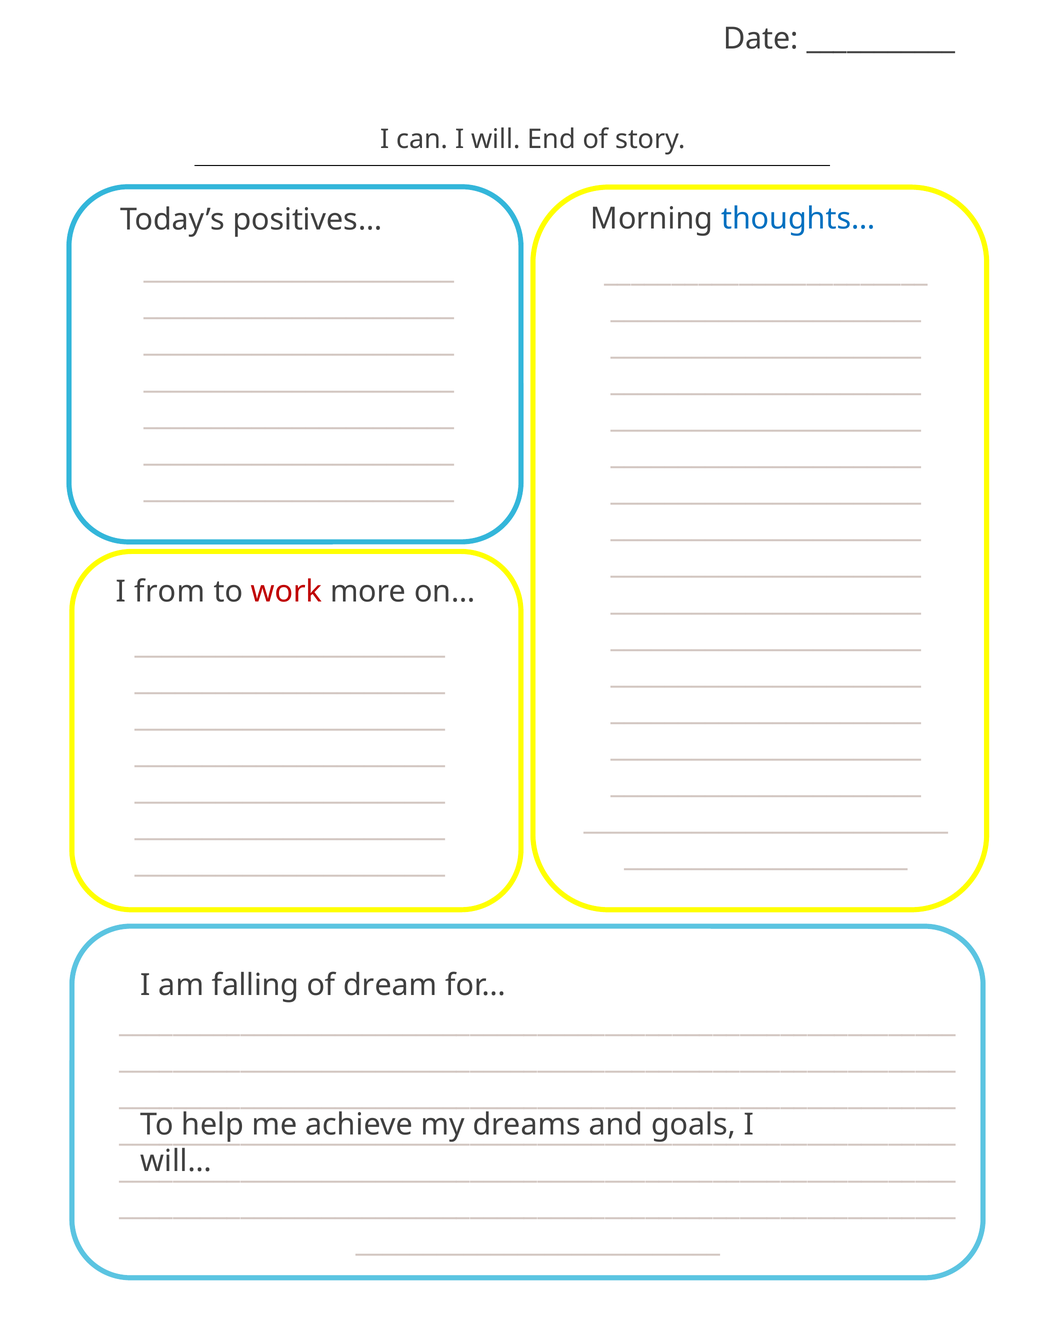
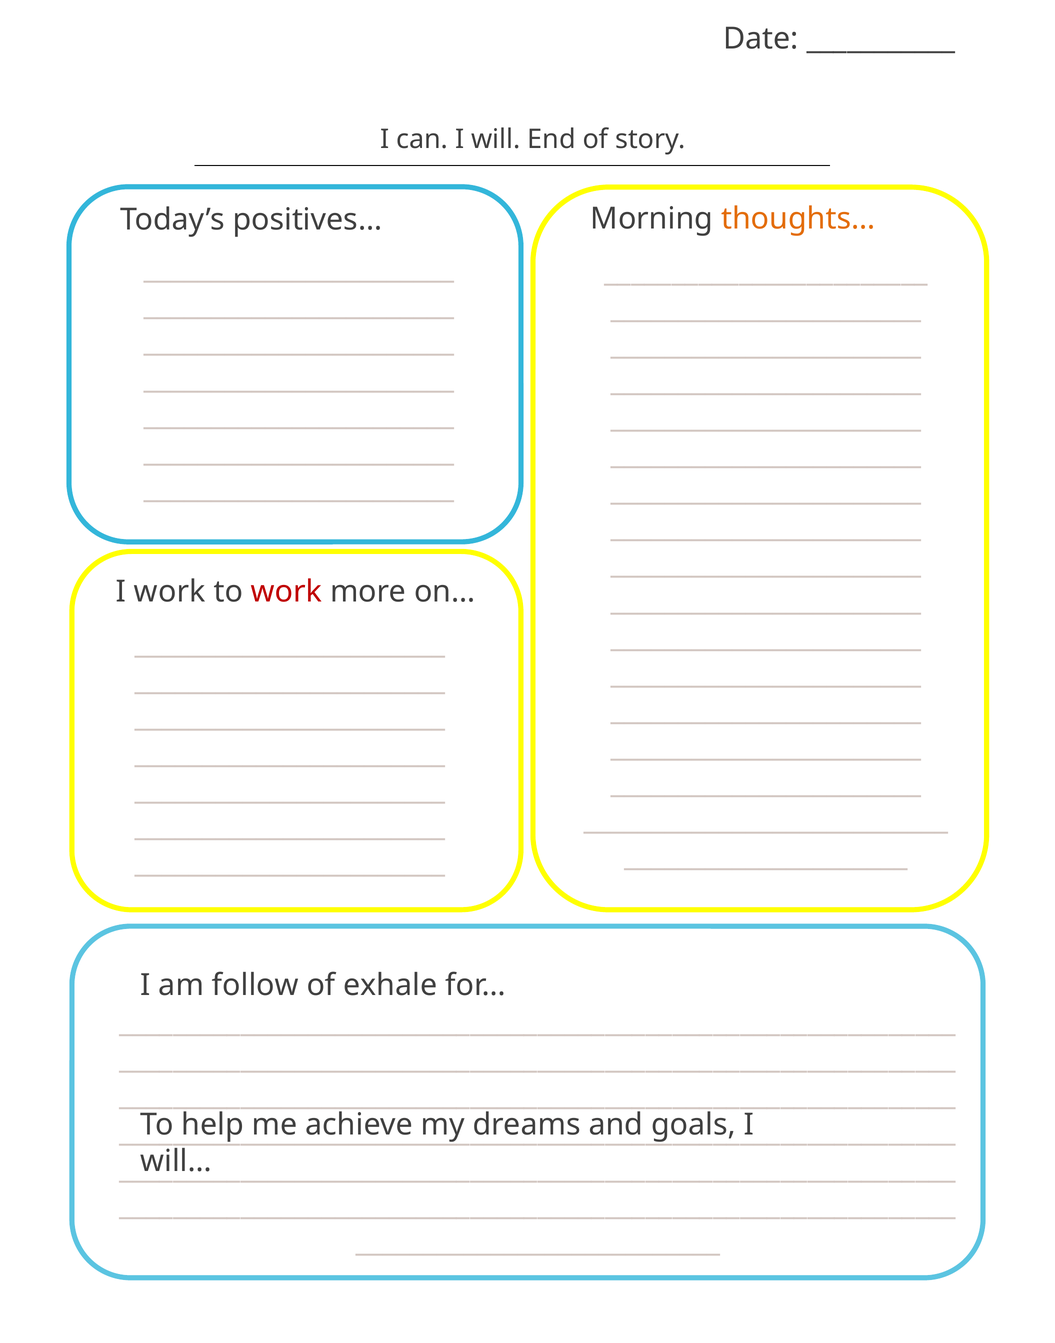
thoughts… colour: blue -> orange
I from: from -> work
falling: falling -> follow
dream: dream -> exhale
